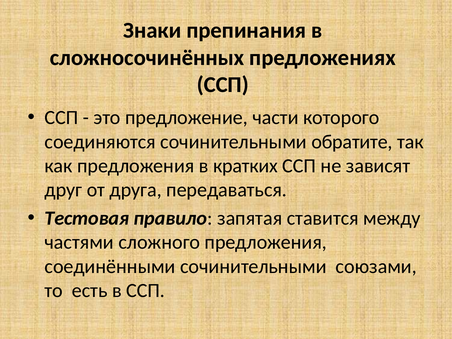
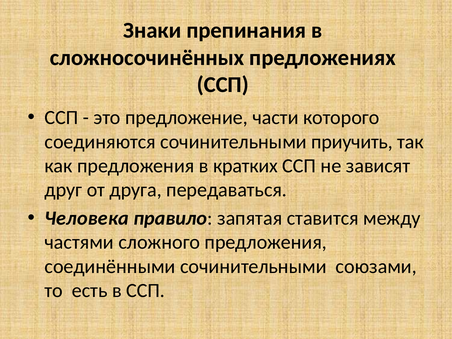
обратите: обратите -> приучить
Тестовая: Тестовая -> Человека
